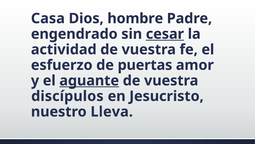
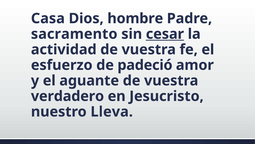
engendrado: engendrado -> sacramento
puertas: puertas -> padeció
aguante underline: present -> none
discípulos: discípulos -> verdadero
